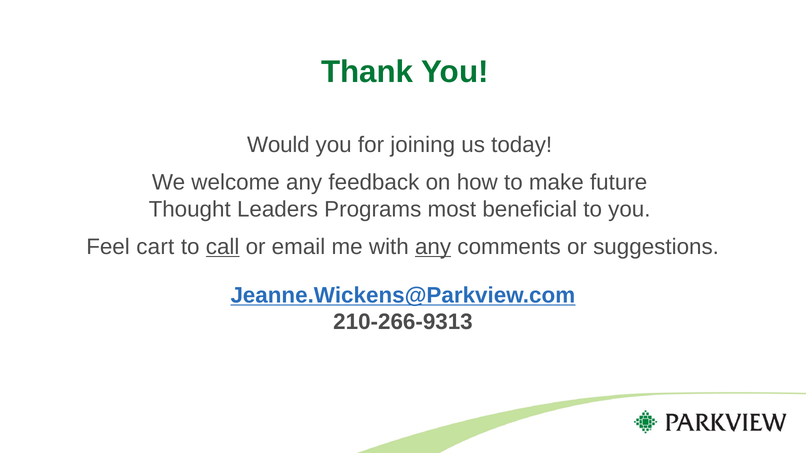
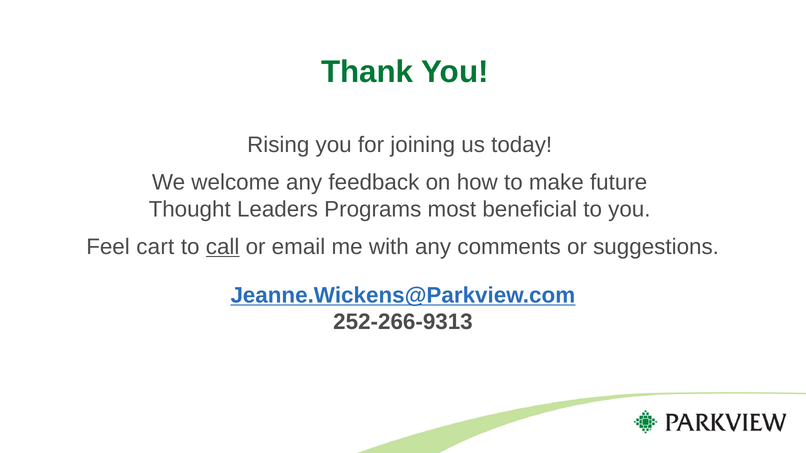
Would: Would -> Rising
any at (433, 247) underline: present -> none
210-266-9313: 210-266-9313 -> 252-266-9313
